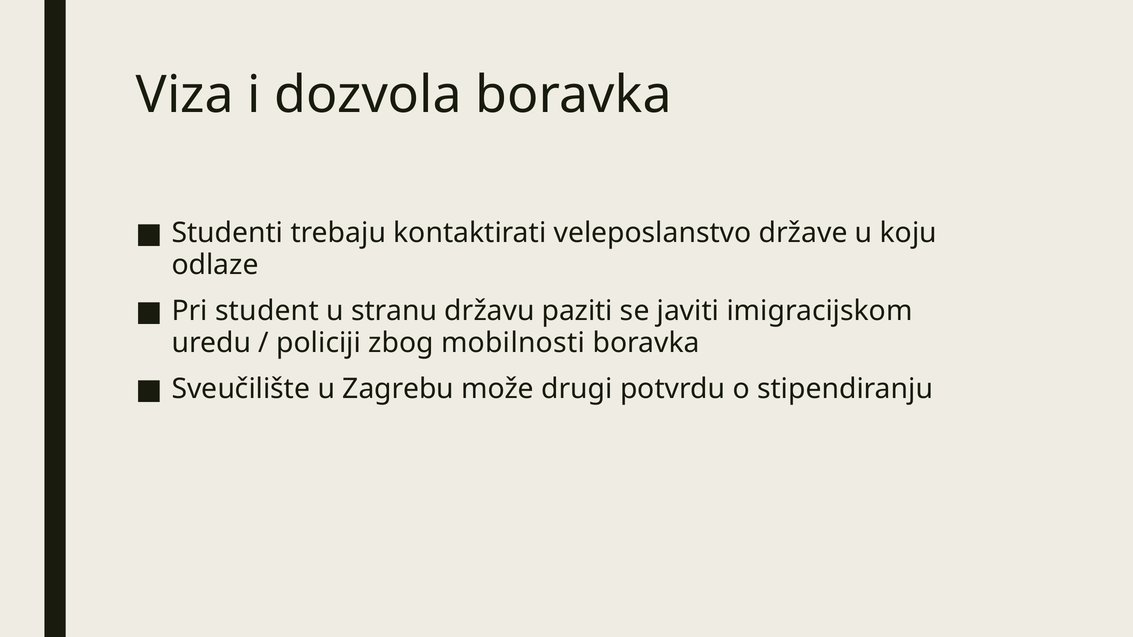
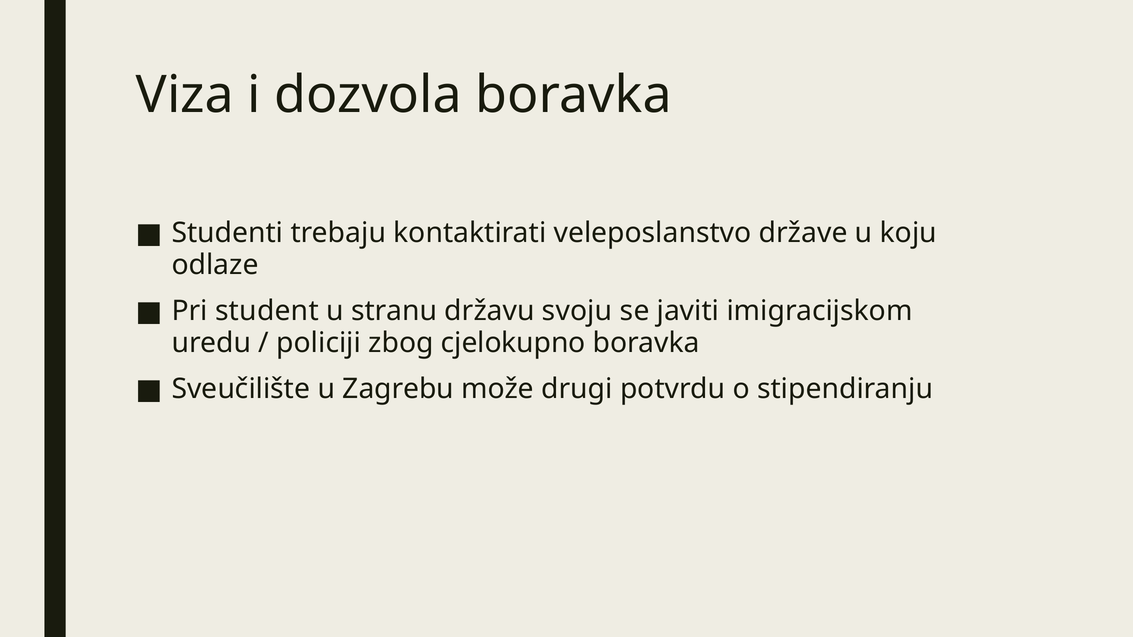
paziti: paziti -> svoju
mobilnosti: mobilnosti -> cjelokupno
